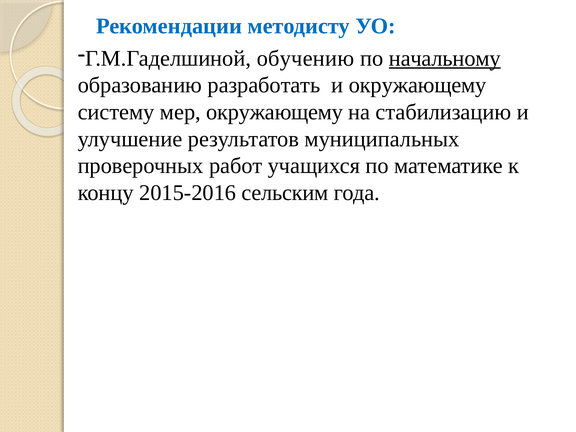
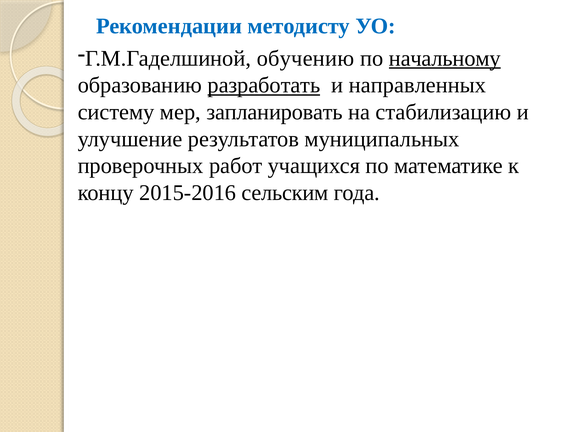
разработать underline: none -> present
и окружающему: окружающему -> направленных
мер окружающему: окружающему -> запланировать
